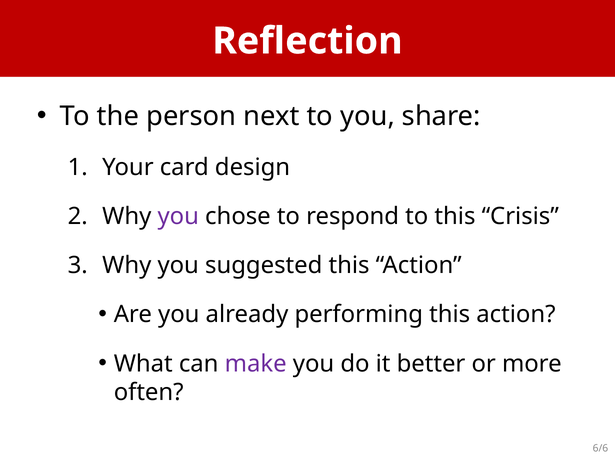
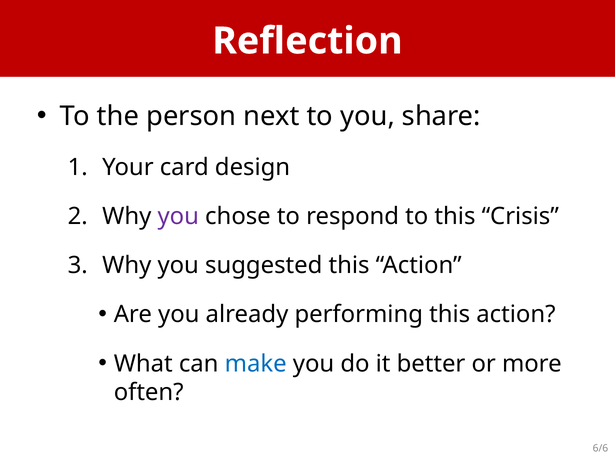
make colour: purple -> blue
